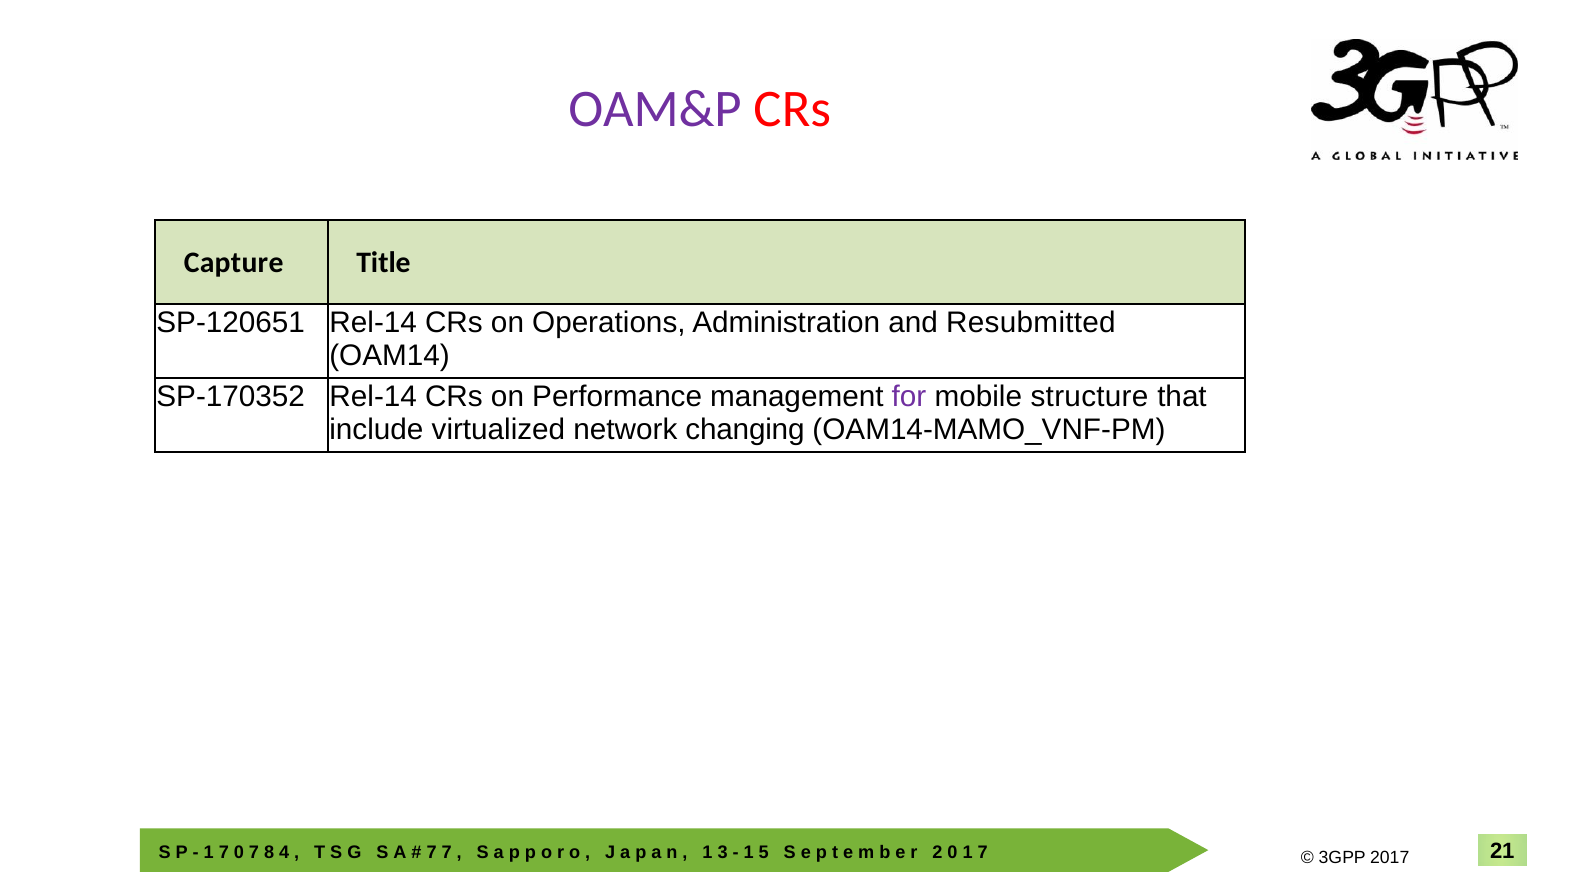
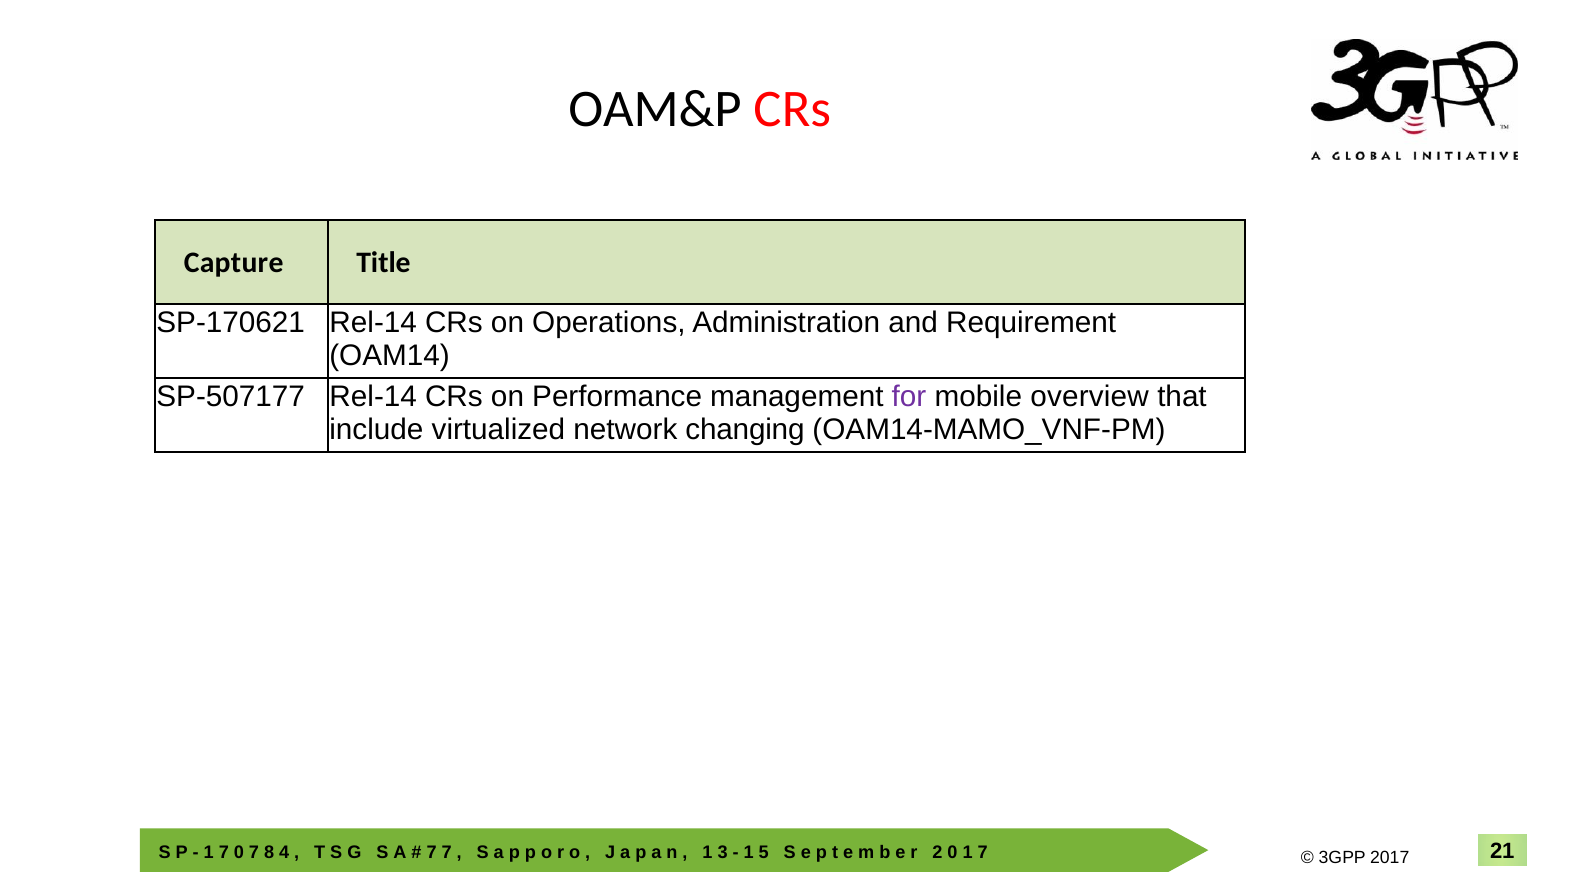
OAM&P colour: purple -> black
SP-120651: SP-120651 -> SP-170621
Resubmitted: Resubmitted -> Requirement
SP-170352: SP-170352 -> SP-507177
structure: structure -> overview
